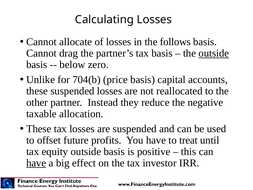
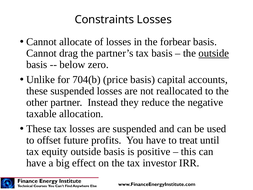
Calculating: Calculating -> Constraints
follows: follows -> forbear
have at (36, 163) underline: present -> none
